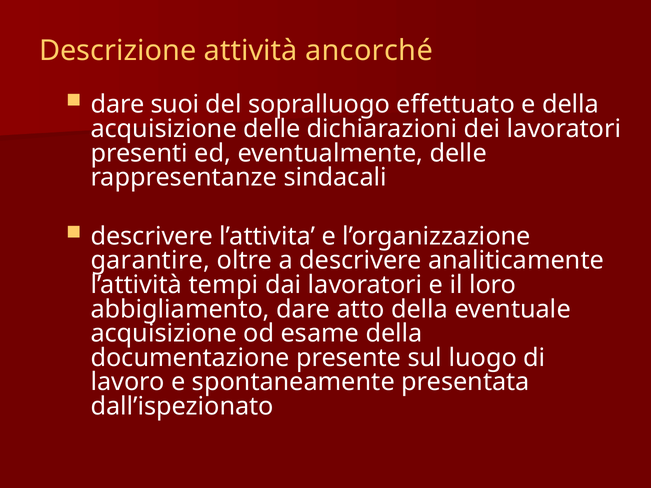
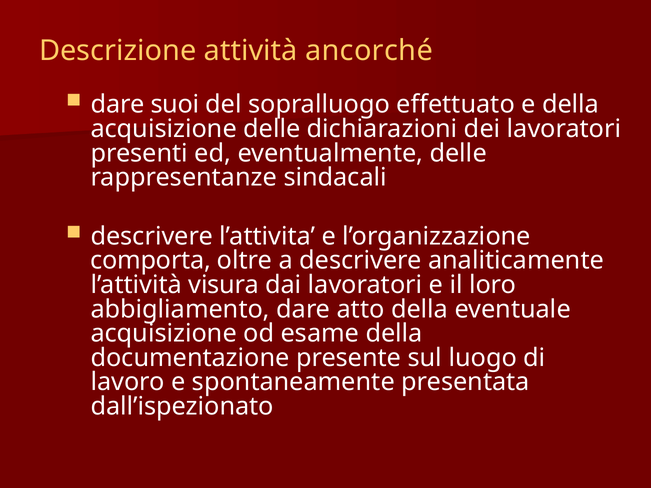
garantire: garantire -> comporta
tempi: tempi -> visura
